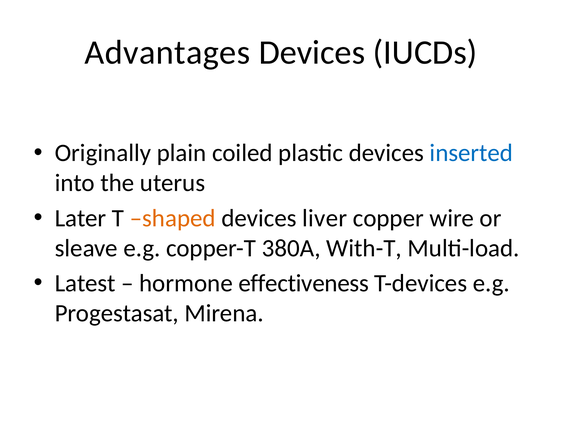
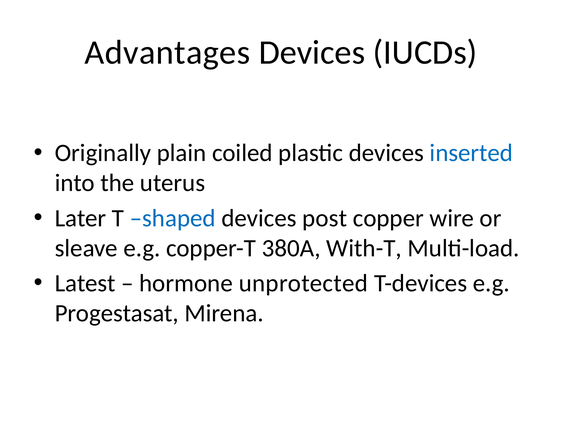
shaped colour: orange -> blue
liver: liver -> post
effectiveness: effectiveness -> unprotected
